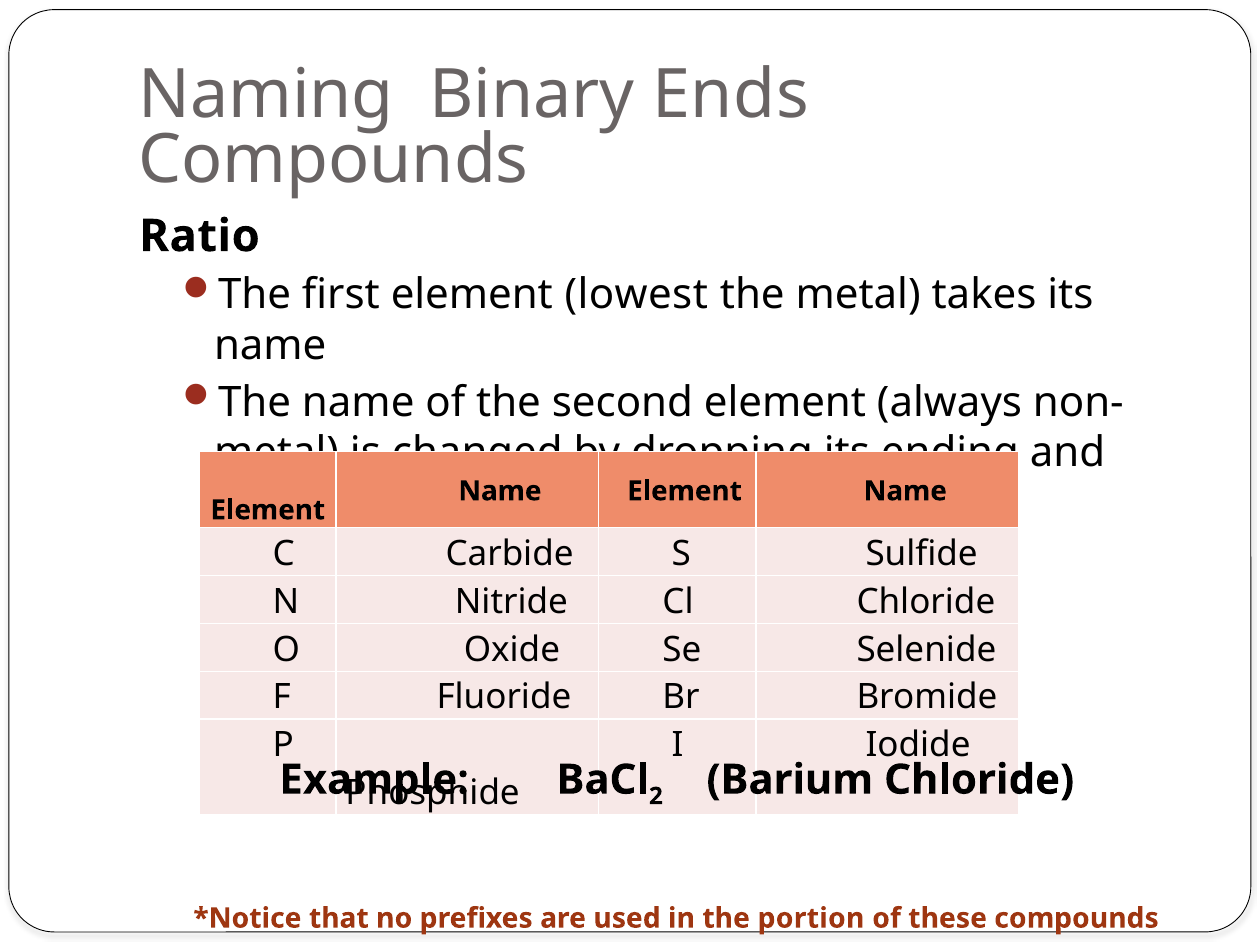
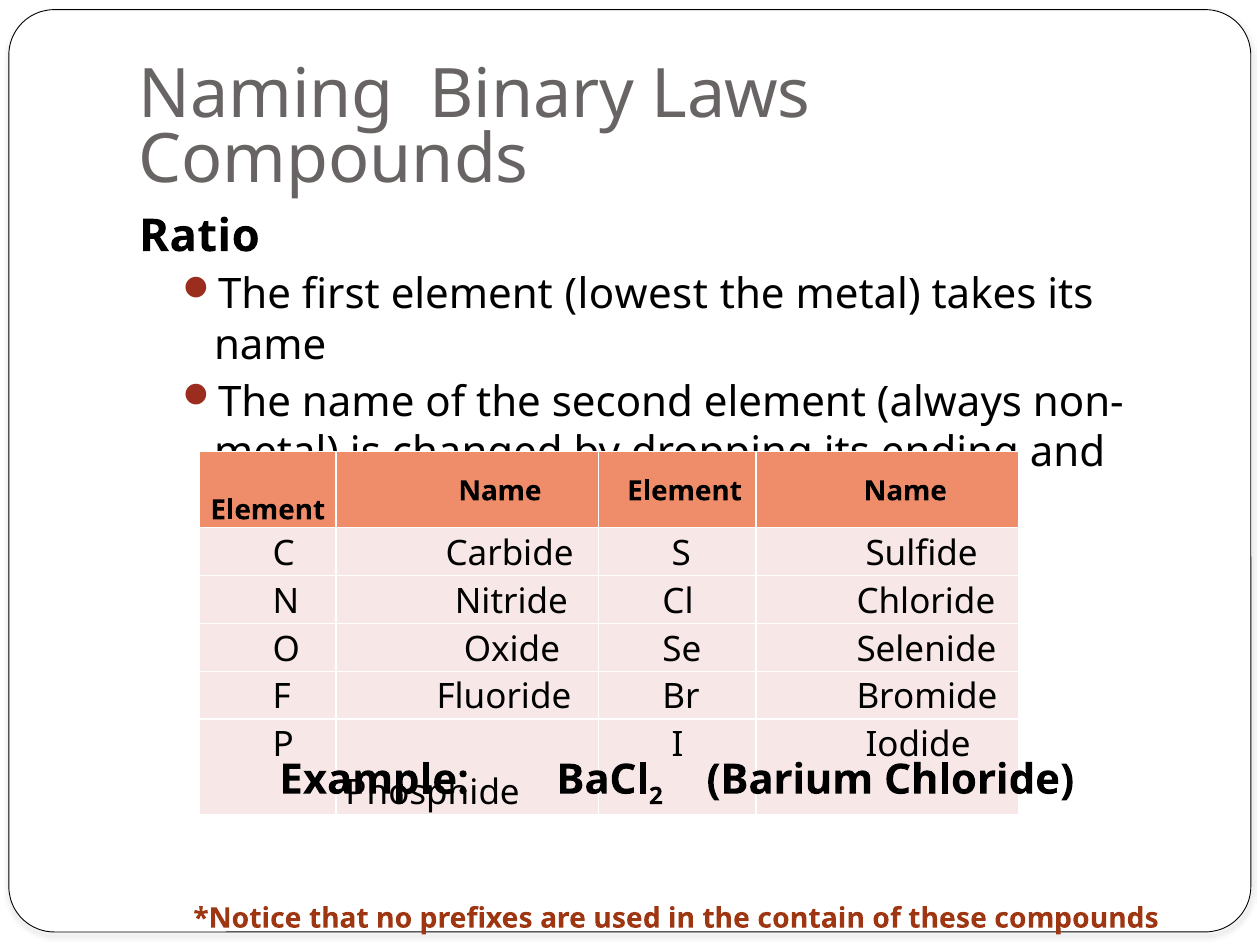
Ends: Ends -> Laws
portion: portion -> contain
